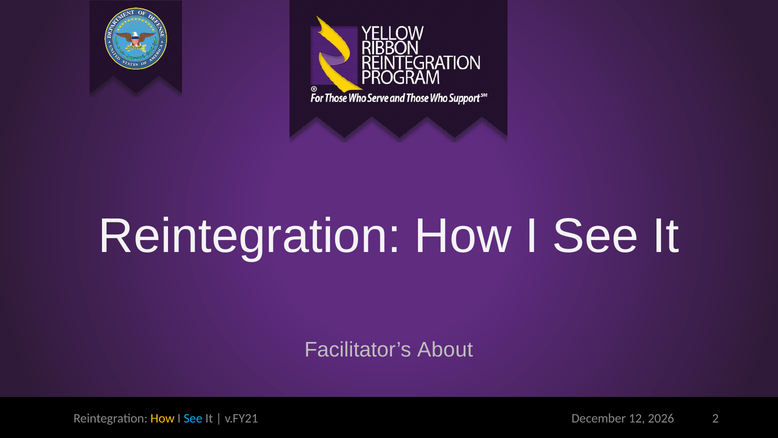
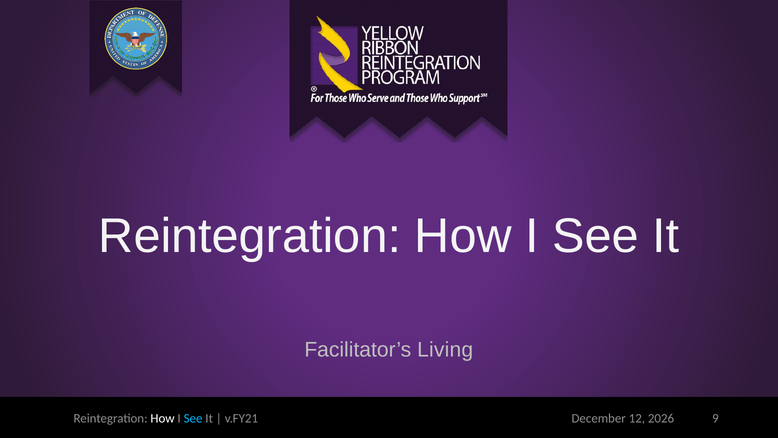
About: About -> Living
How at (163, 418) colour: yellow -> white
2: 2 -> 9
